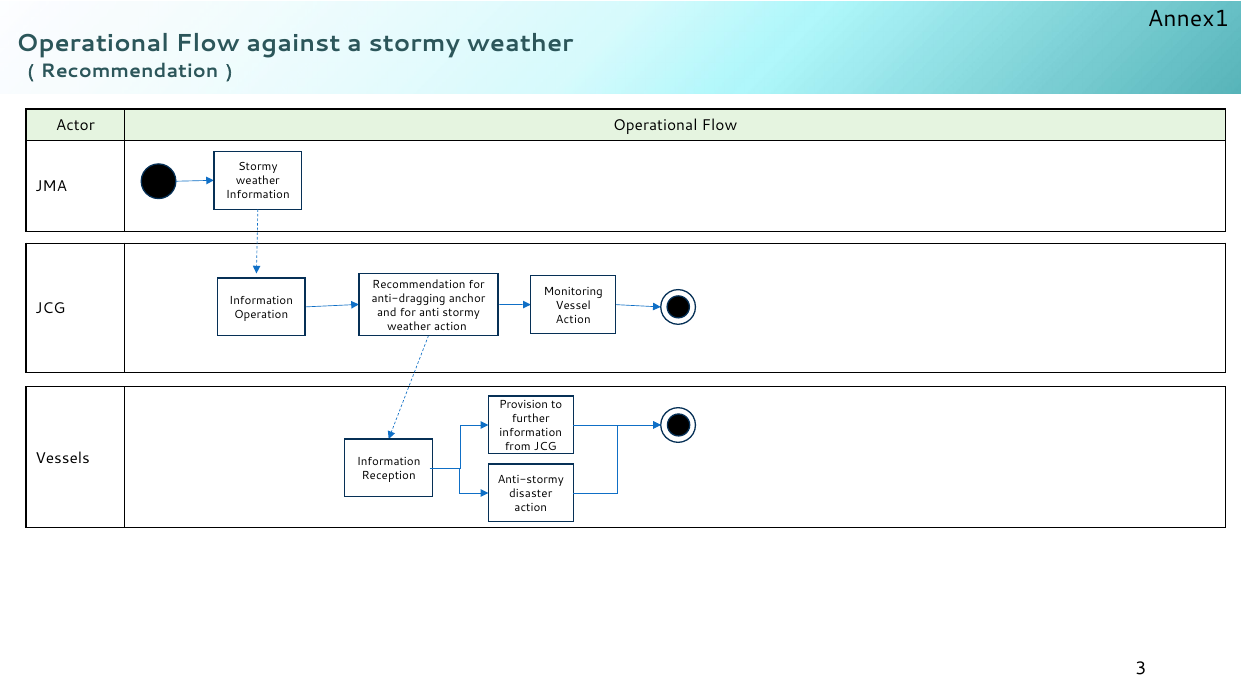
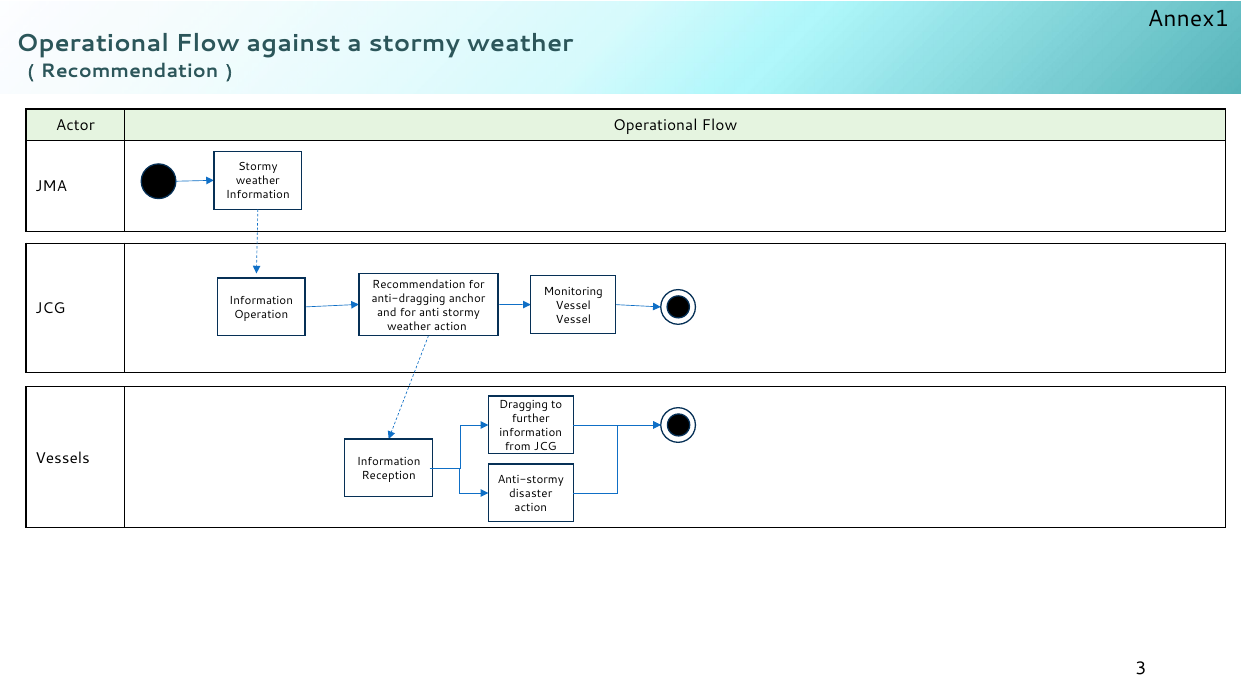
Action at (573, 319): Action -> Vessel
Provision: Provision -> Dragging
